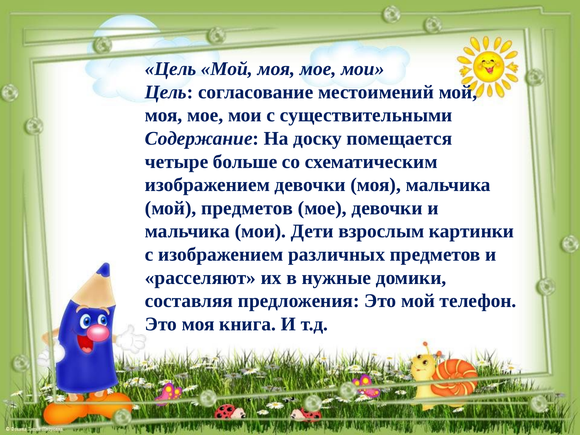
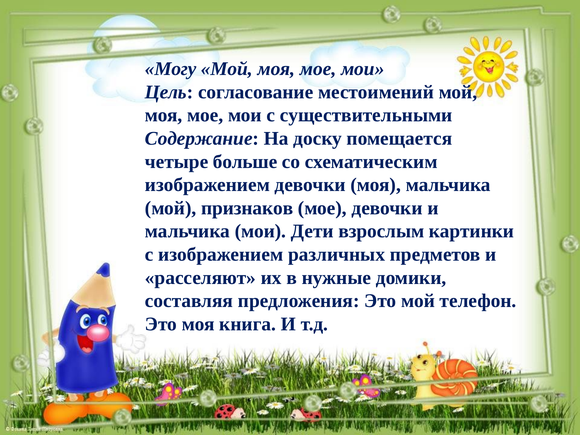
Цель at (171, 69): Цель -> Могу
мой предметов: предметов -> признаков
